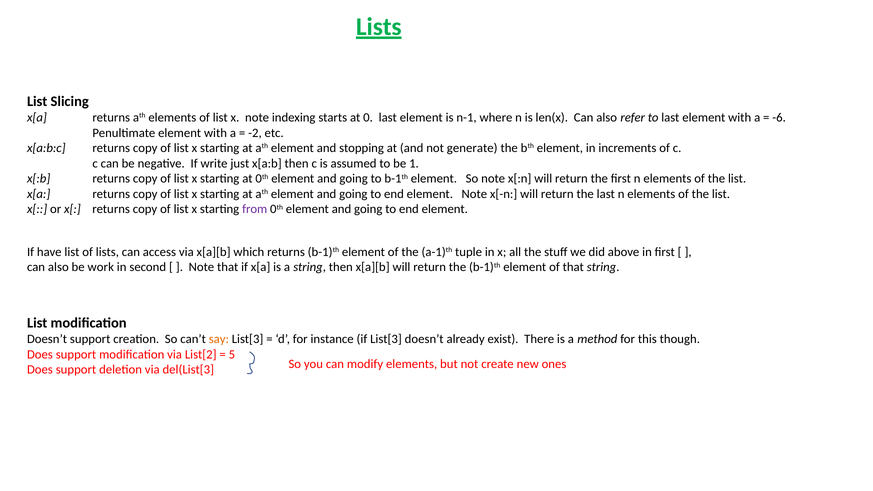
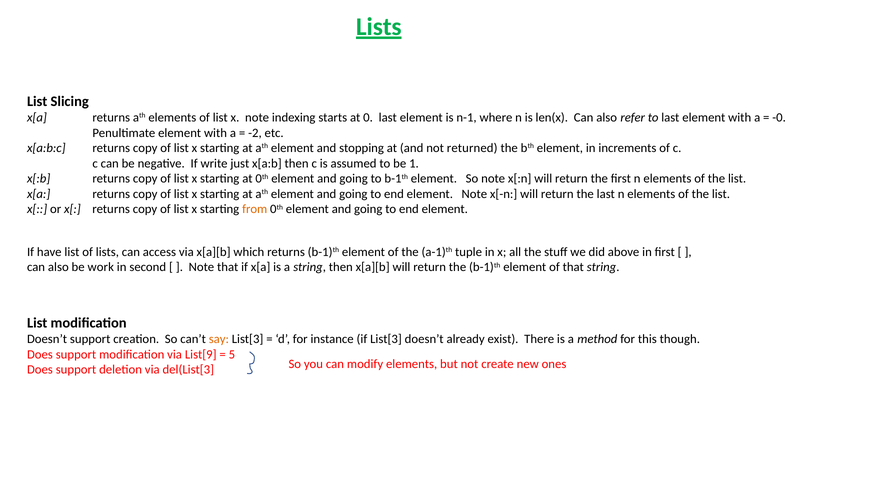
-6: -6 -> -0
generate: generate -> returned
from colour: purple -> orange
List[2: List[2 -> List[9
